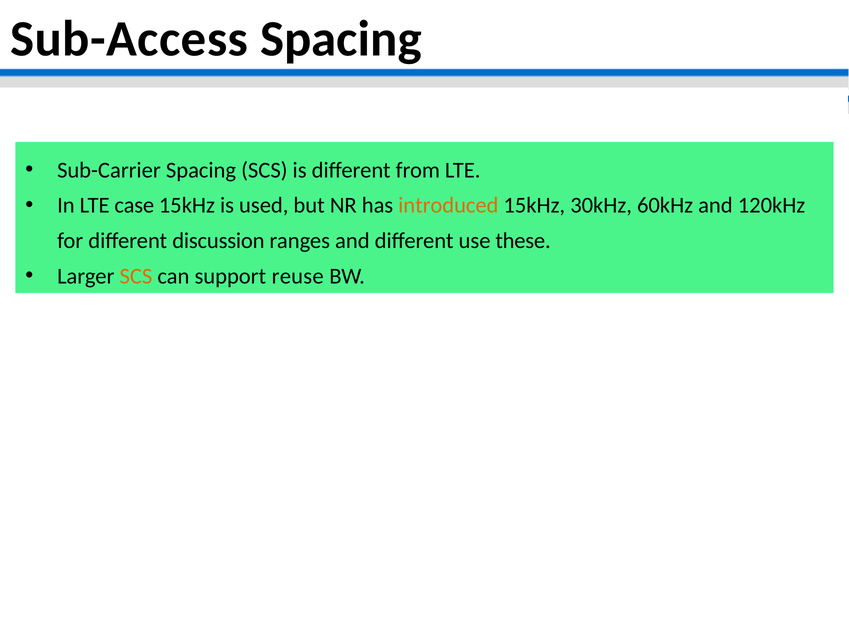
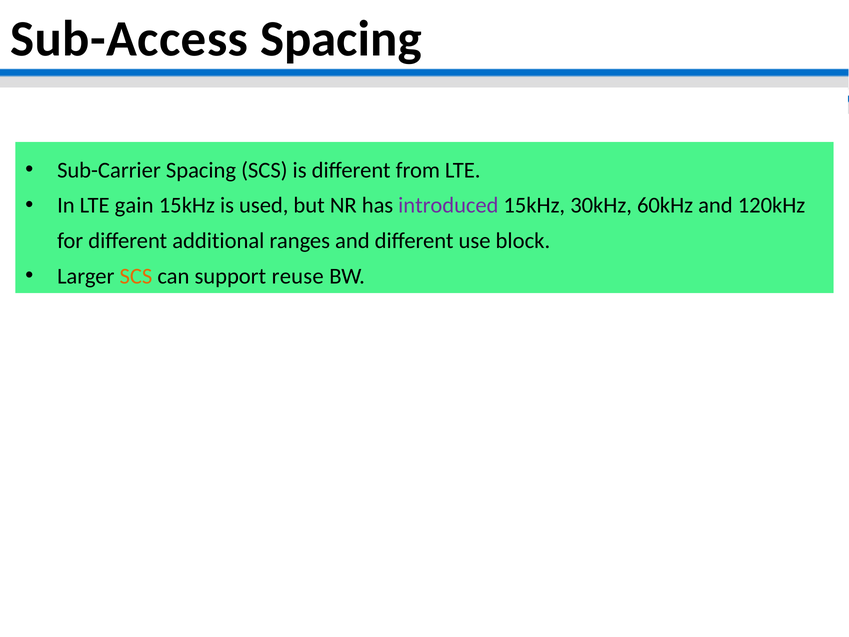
case: case -> gain
introduced colour: orange -> purple
discussion: discussion -> additional
these: these -> block
